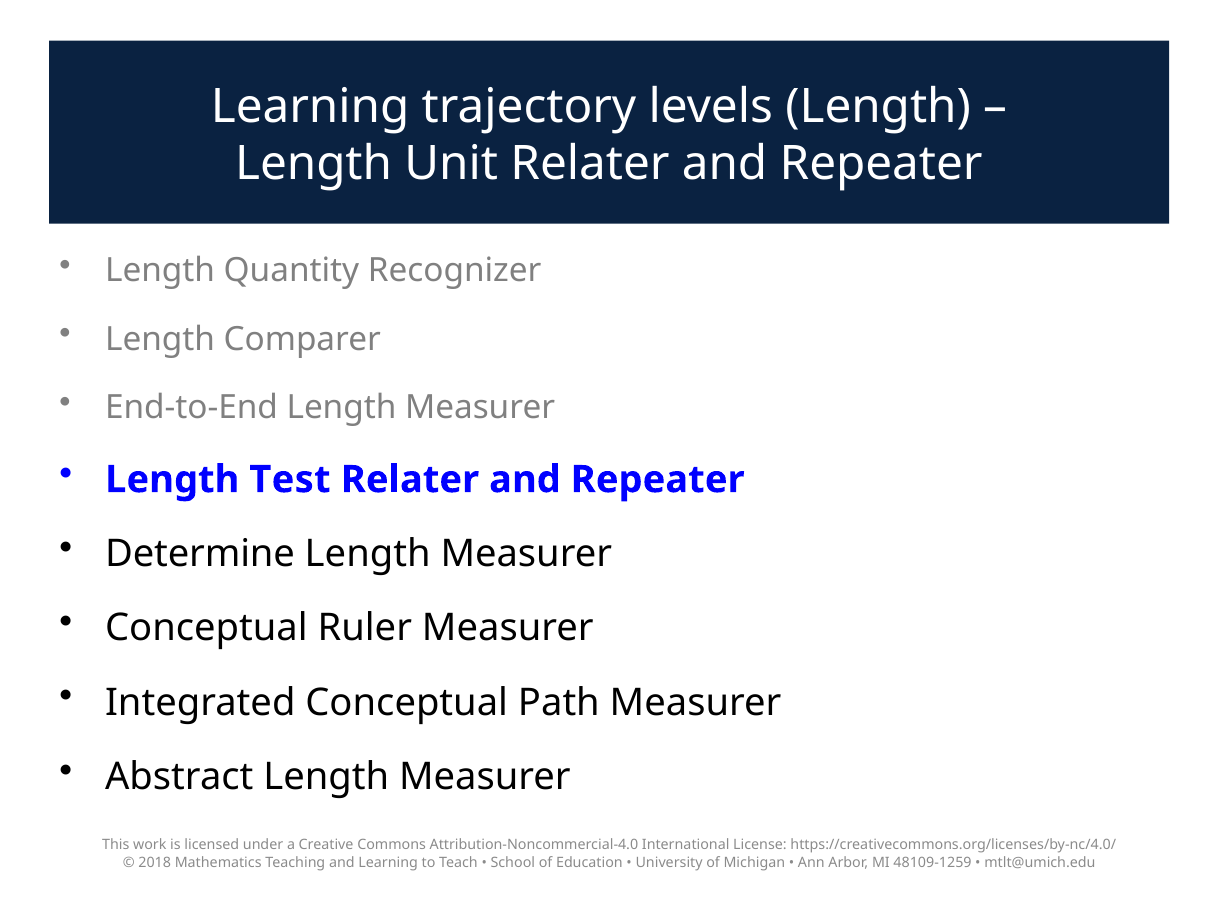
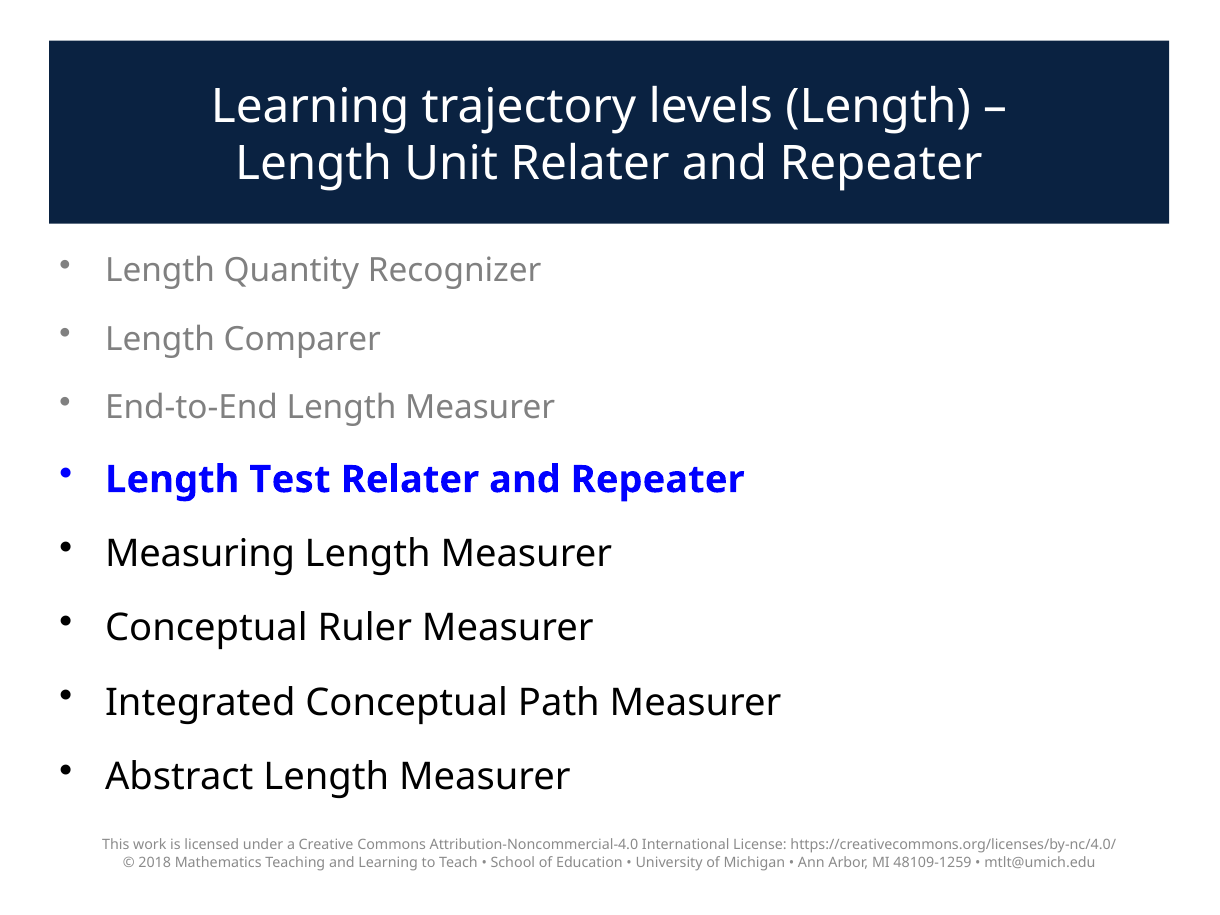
Determine: Determine -> Measuring
